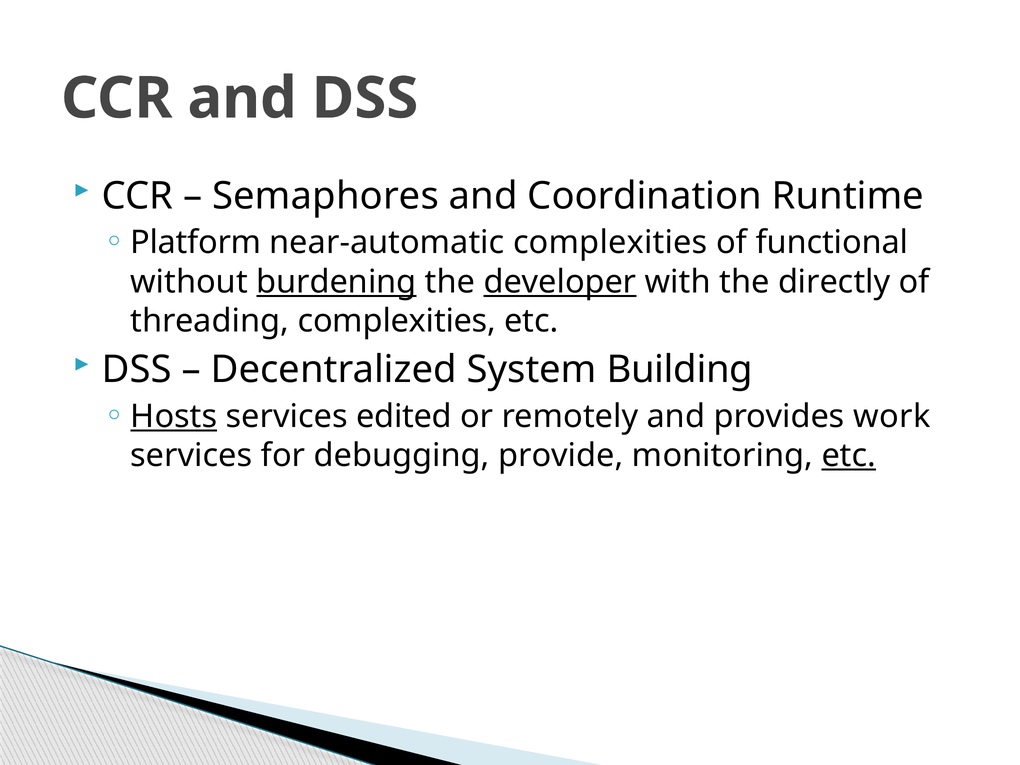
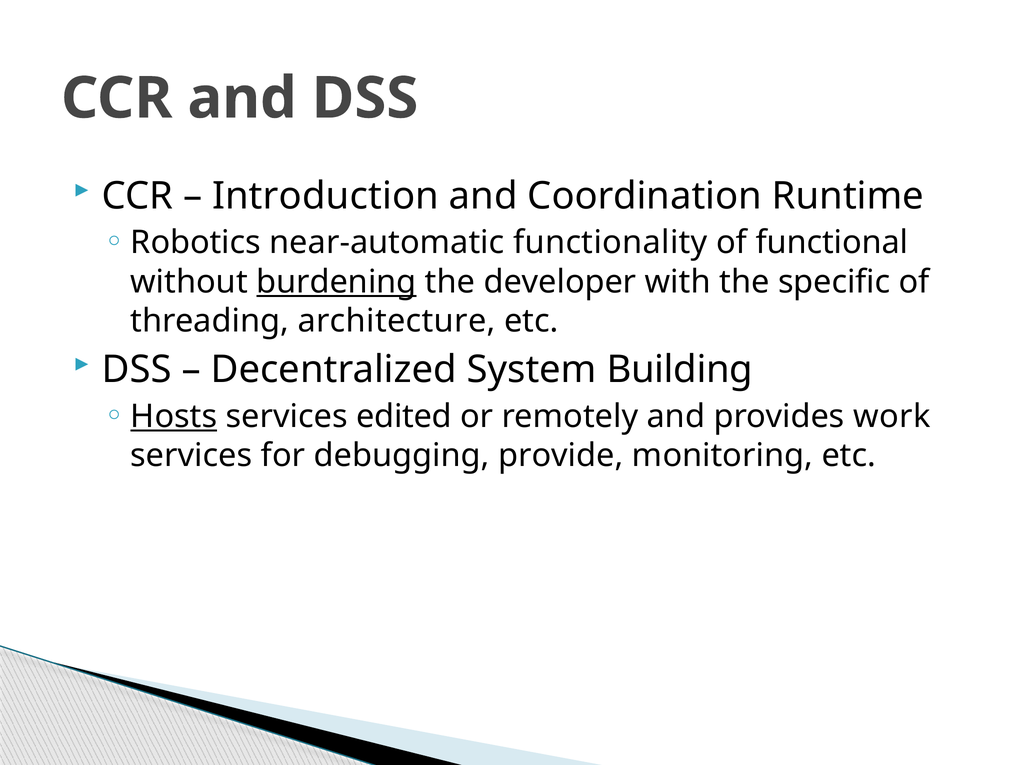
Semaphores: Semaphores -> Introduction
Platform: Platform -> Robotics
near-automatic complexities: complexities -> functionality
developer underline: present -> none
directly: directly -> specific
threading complexities: complexities -> architecture
etc at (849, 456) underline: present -> none
